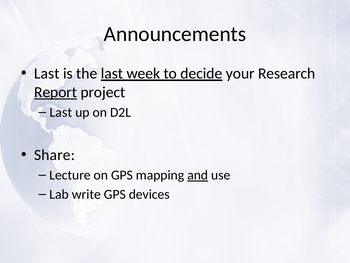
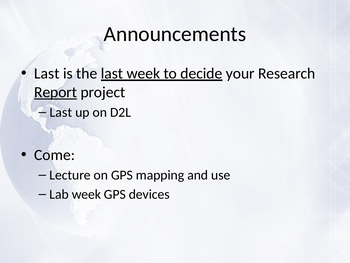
Share: Share -> Come
and underline: present -> none
Lab write: write -> week
